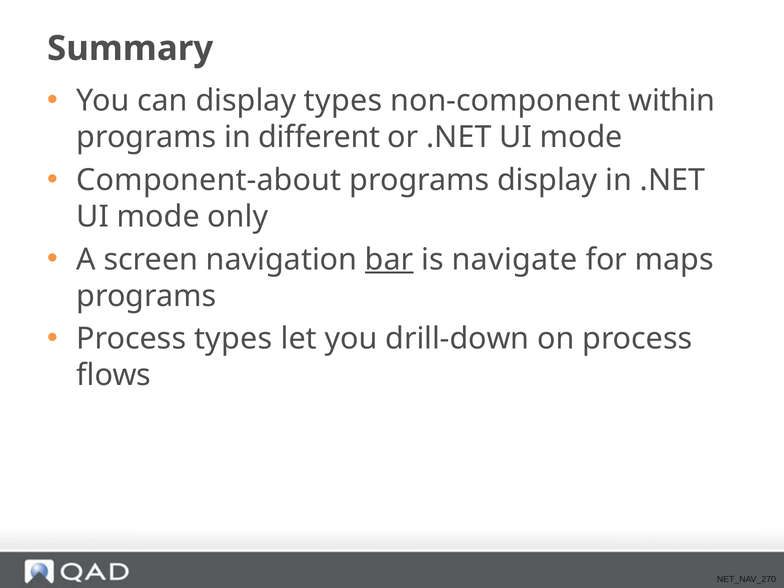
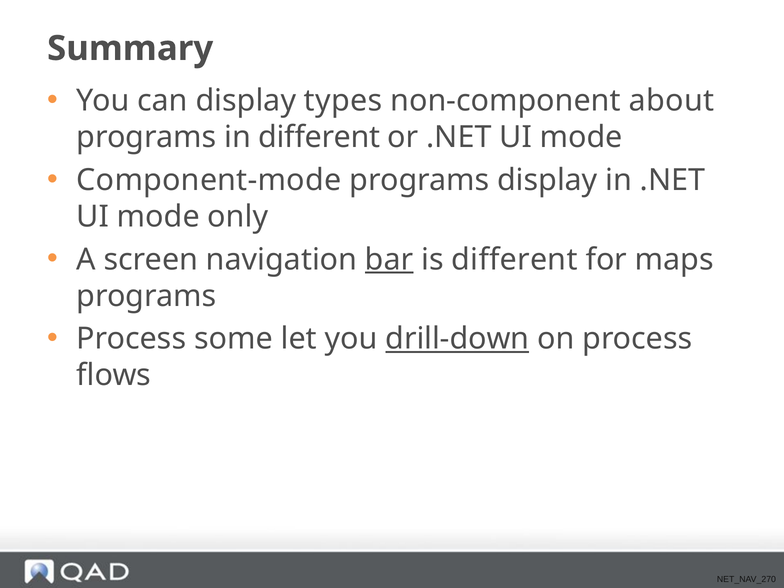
within: within -> about
Component-about: Component-about -> Component-mode
is navigate: navigate -> different
Process types: types -> some
drill-down underline: none -> present
